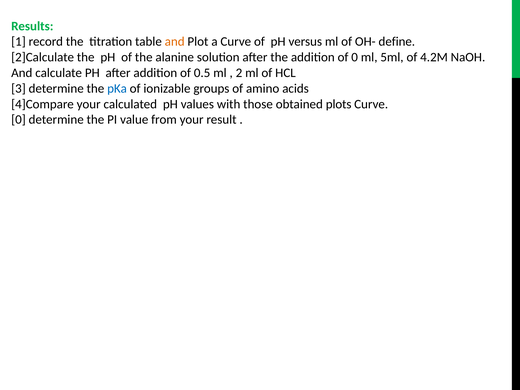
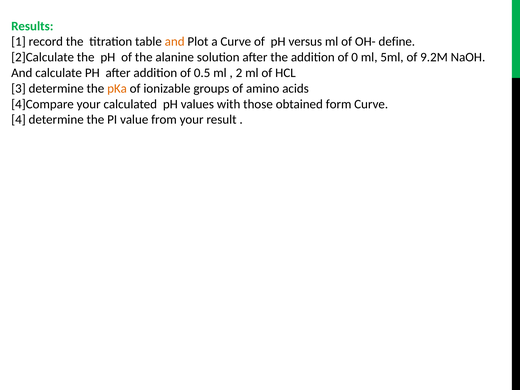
4.2M: 4.2M -> 9.2M
pKa colour: blue -> orange
plots: plots -> form
0 at (19, 120): 0 -> 4
